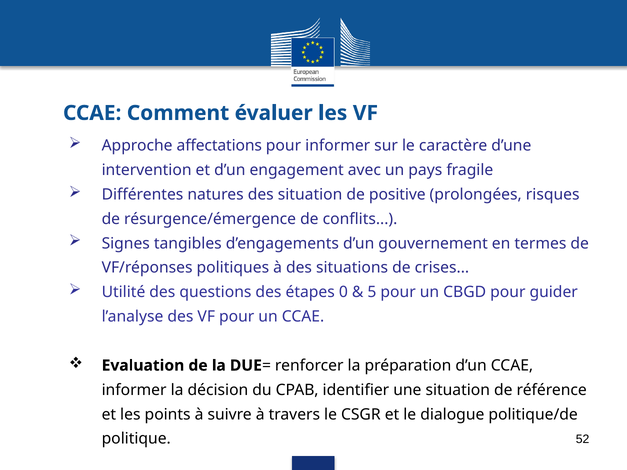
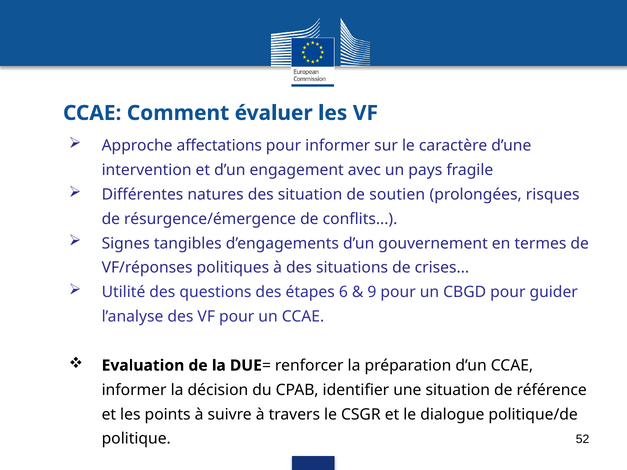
positive: positive -> soutien
0: 0 -> 6
5: 5 -> 9
